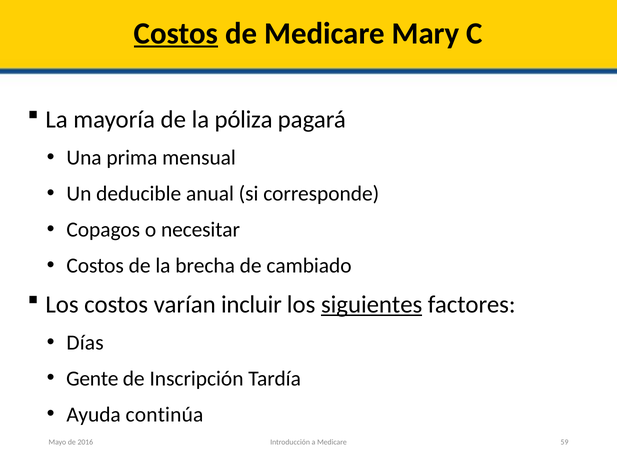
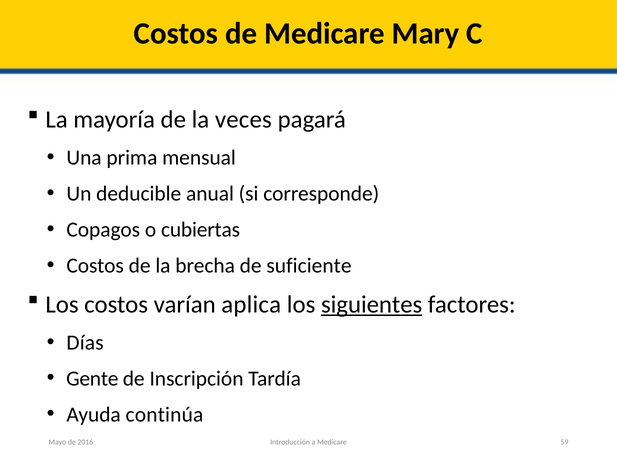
Costos at (176, 33) underline: present -> none
póliza: póliza -> veces
necesitar: necesitar -> cubiertas
cambiado: cambiado -> suficiente
incluir: incluir -> aplica
